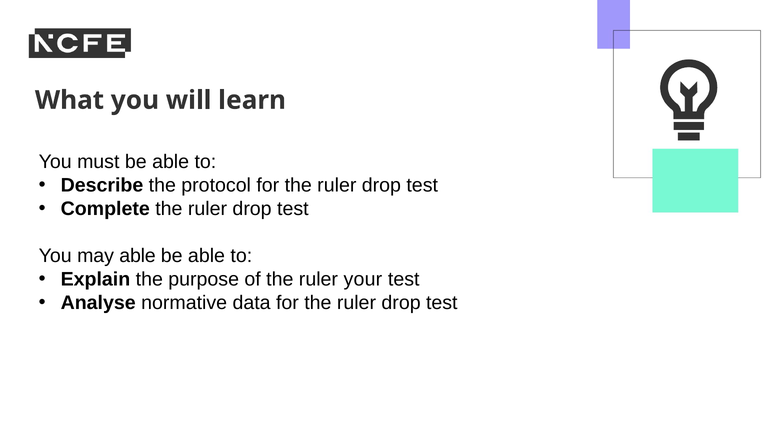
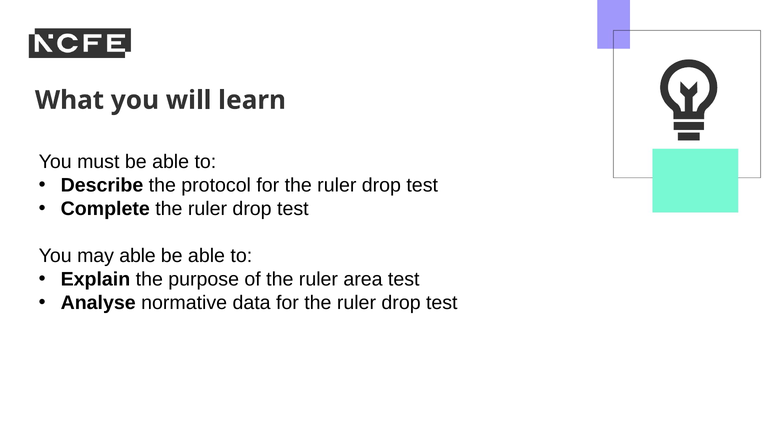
your: your -> area
